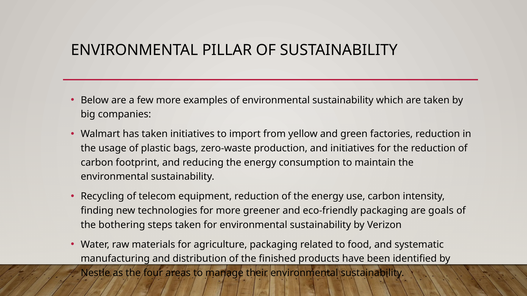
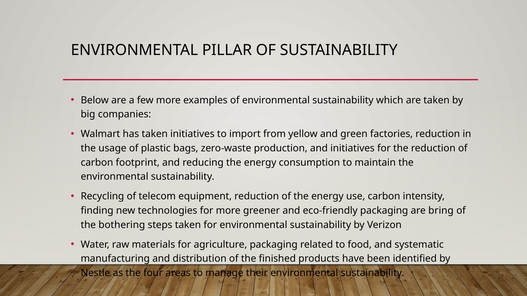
goals: goals -> bring
